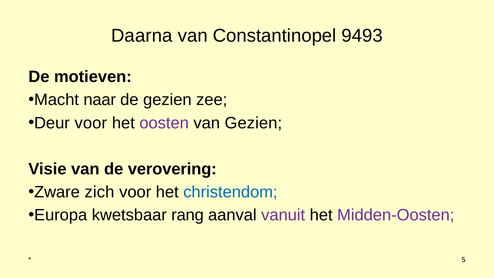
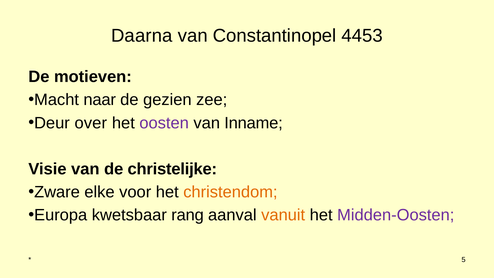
9493: 9493 -> 4453
Deur voor: voor -> over
van Gezien: Gezien -> Inname
verovering: verovering -> christelijke
zich: zich -> elke
christendom colour: blue -> orange
vanuit colour: purple -> orange
